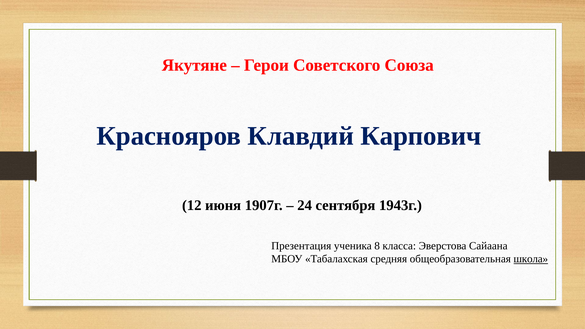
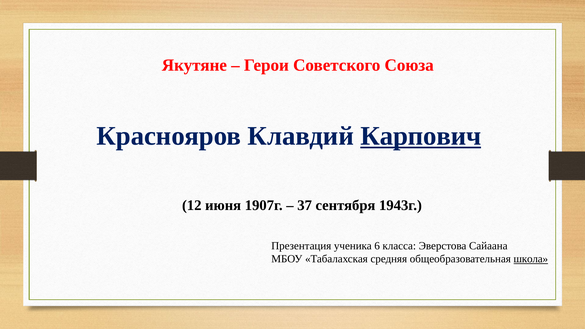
Карпович underline: none -> present
24: 24 -> 37
8: 8 -> 6
